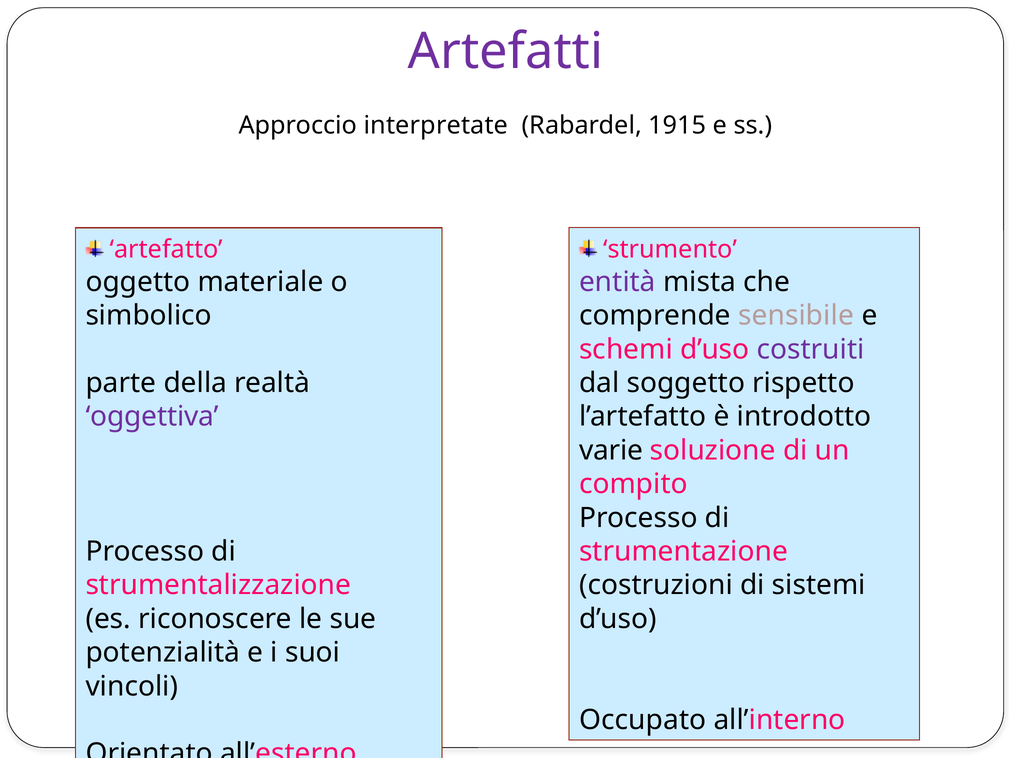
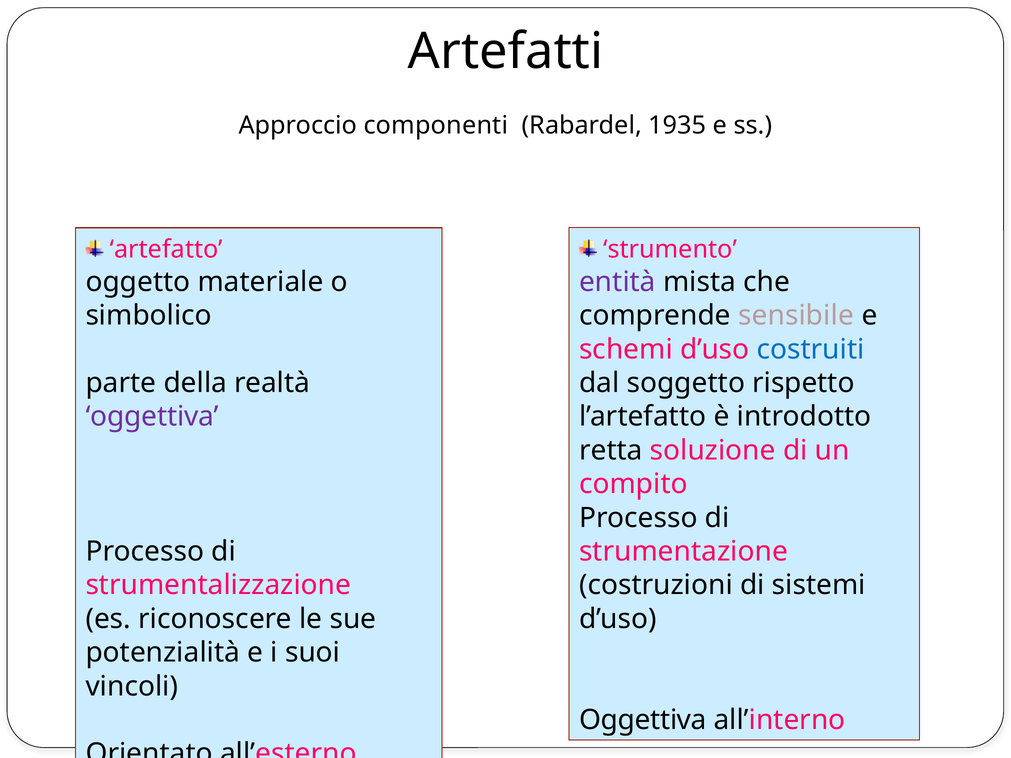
Artefatti colour: purple -> black
interpretate: interpretate -> componenti
1915: 1915 -> 1935
costruiti colour: purple -> blue
varie: varie -> retta
Occupato at (643, 720): Occupato -> Oggettiva
